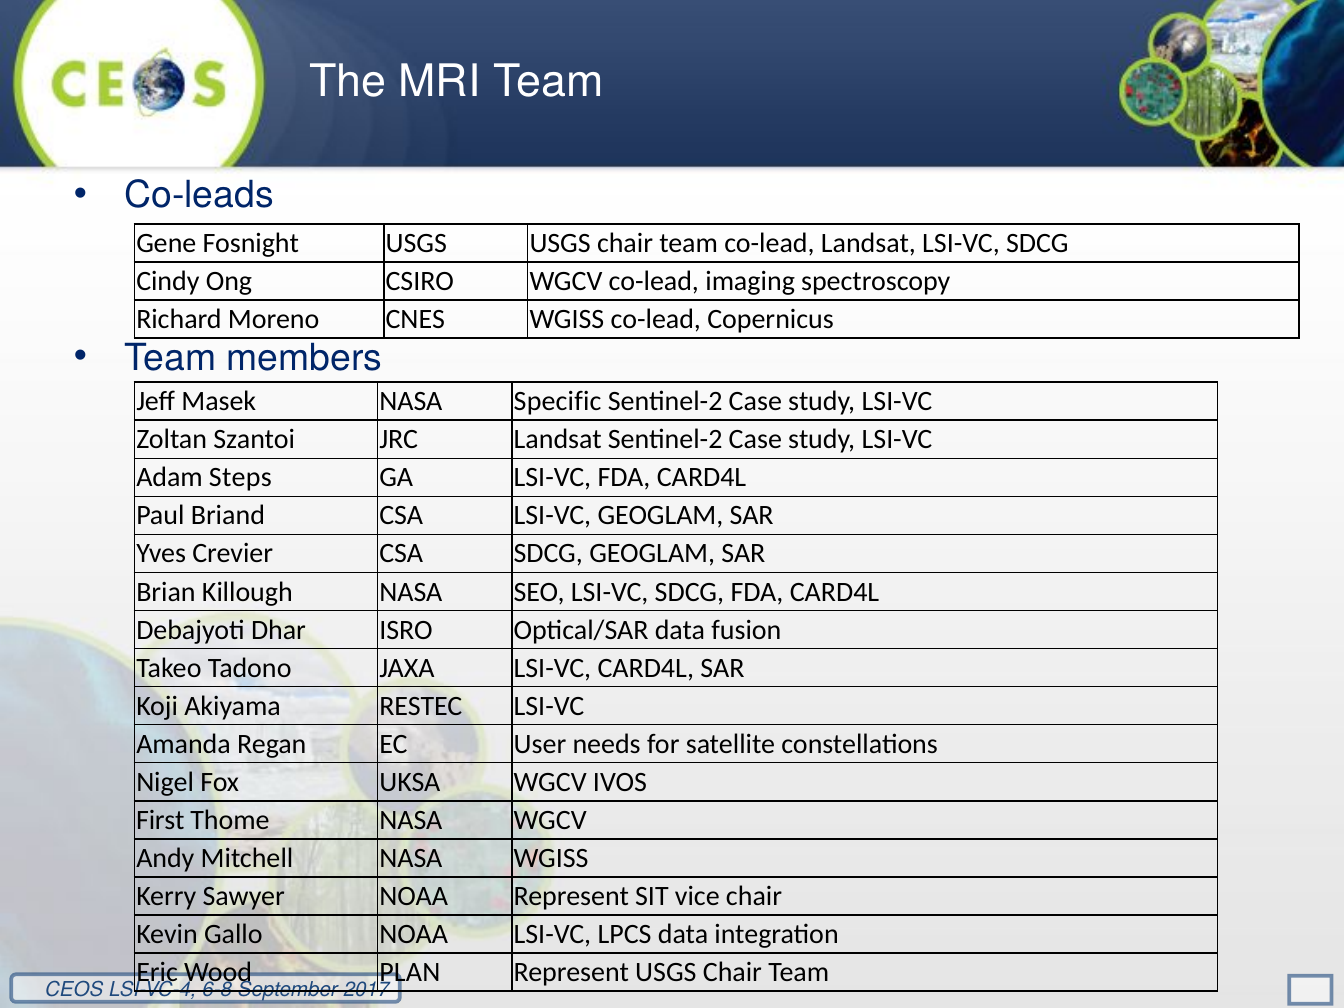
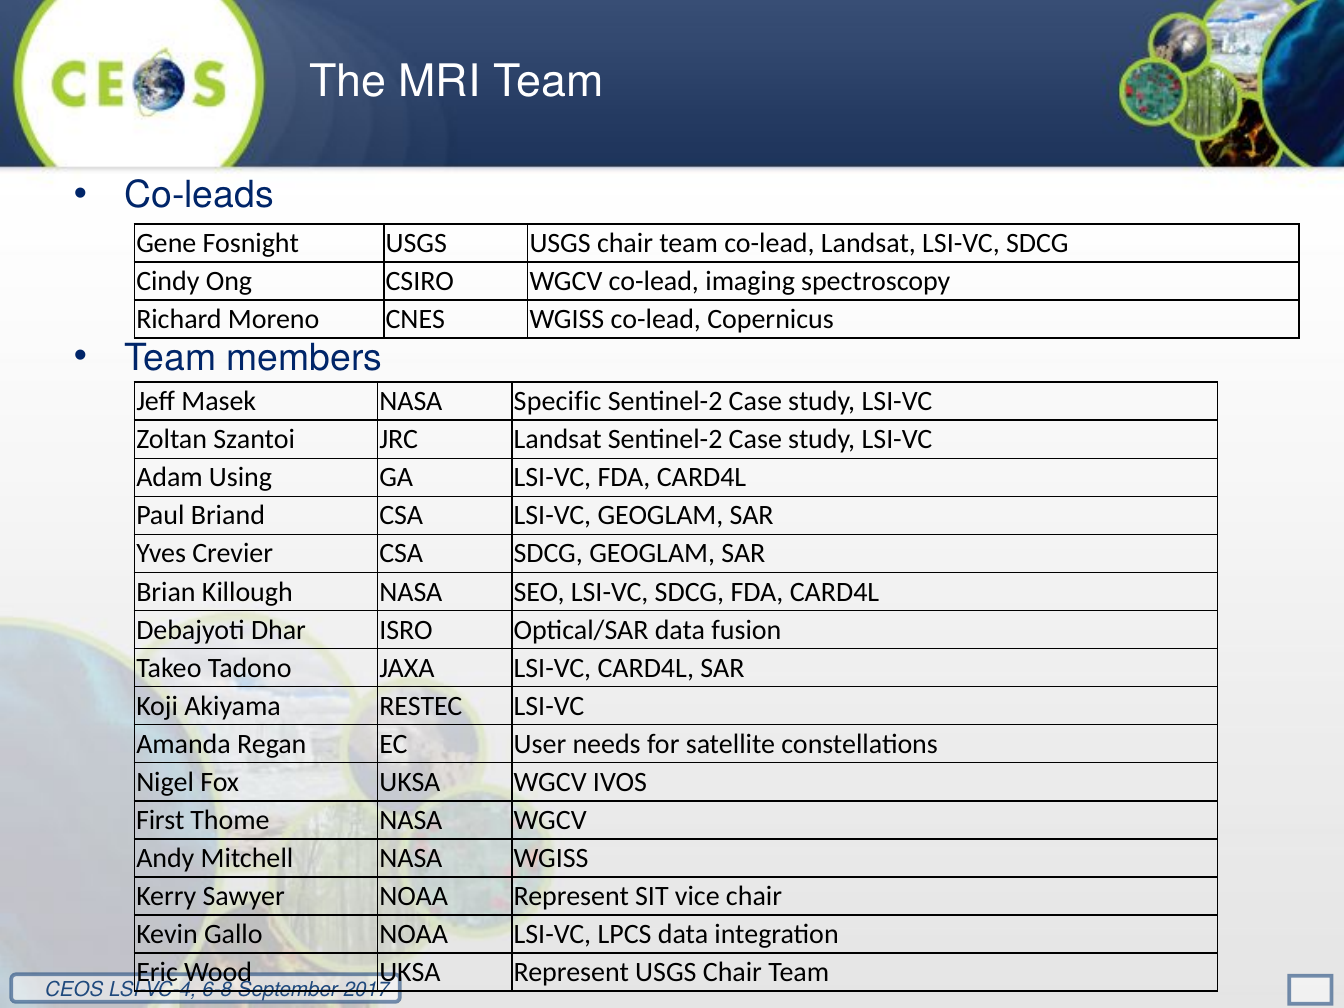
Steps: Steps -> Using
PLAN at (410, 972): PLAN -> UKSA
